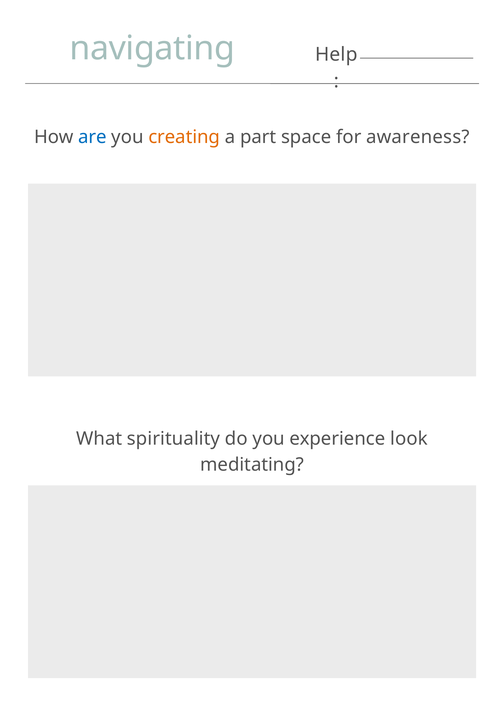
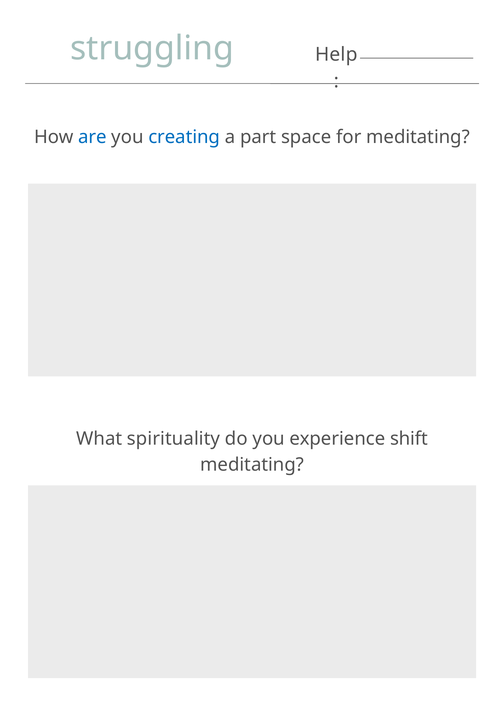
navigating: navigating -> struggling
creating colour: orange -> blue
for awareness: awareness -> meditating
look: look -> shift
